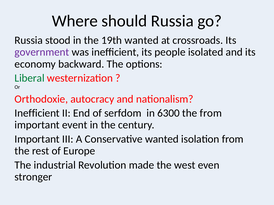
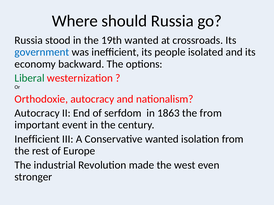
government colour: purple -> blue
Inefficient at (37, 113): Inefficient -> Autocracy
6300: 6300 -> 1863
Important at (37, 139): Important -> Inefficient
